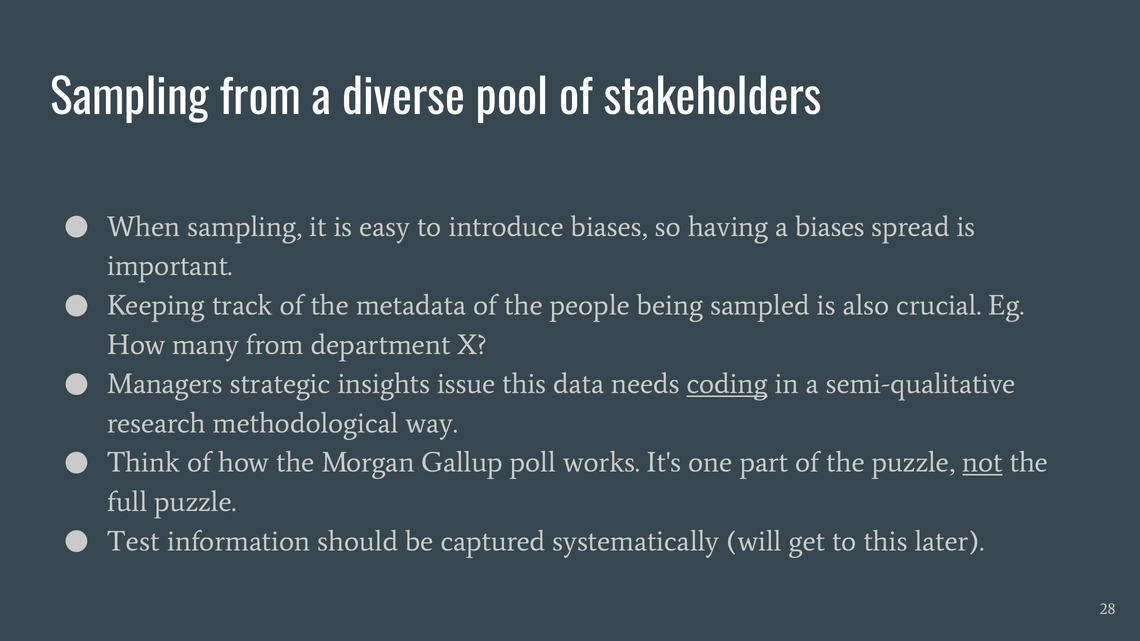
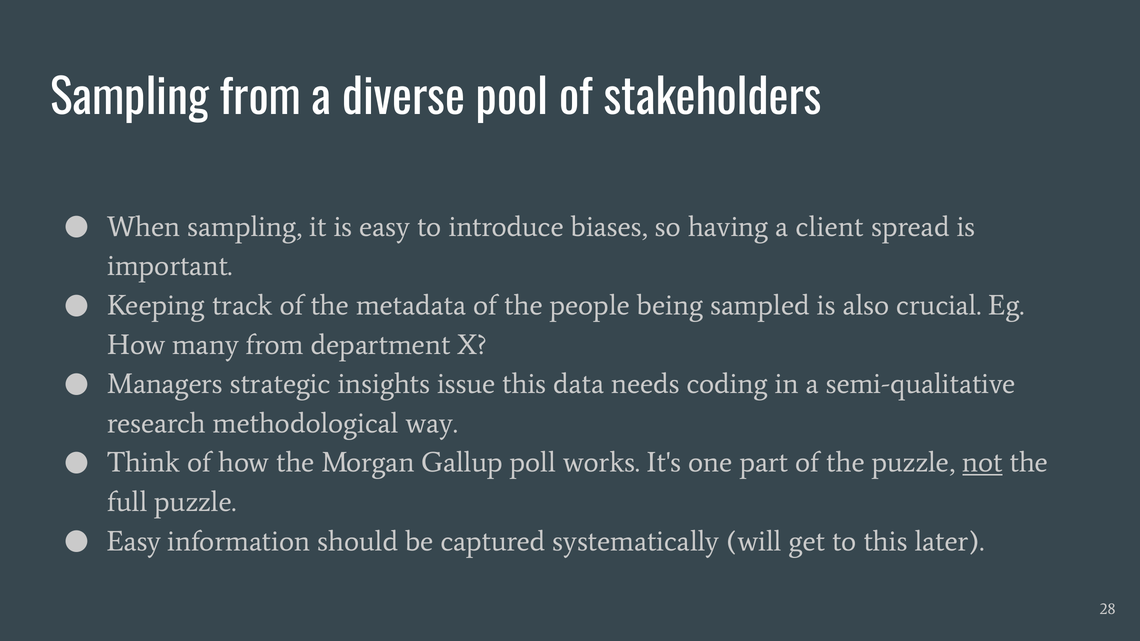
a biases: biases -> client
coding underline: present -> none
Test at (134, 541): Test -> Easy
